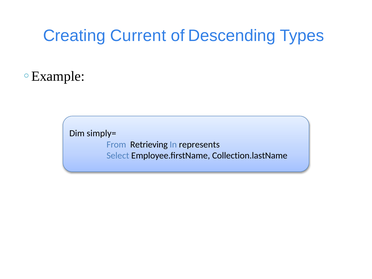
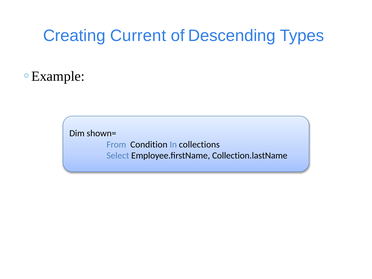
simply=: simply= -> shown=
Retrieving: Retrieving -> Condition
represents: represents -> collections
